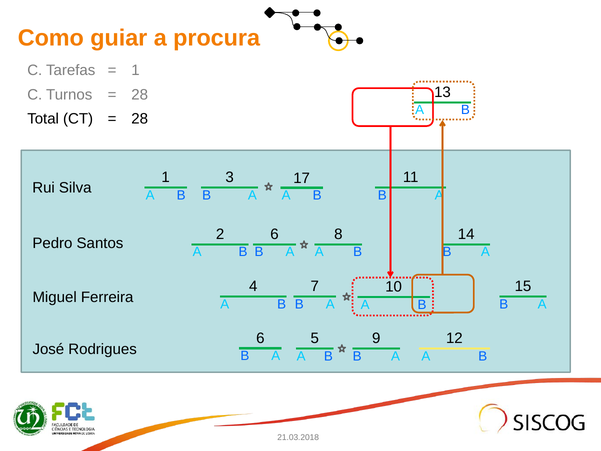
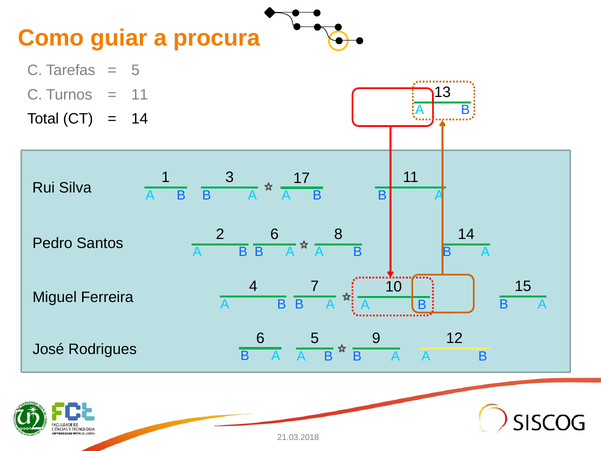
1 at (136, 70): 1 -> 5
28 at (140, 94): 28 -> 11
28 at (140, 119): 28 -> 14
